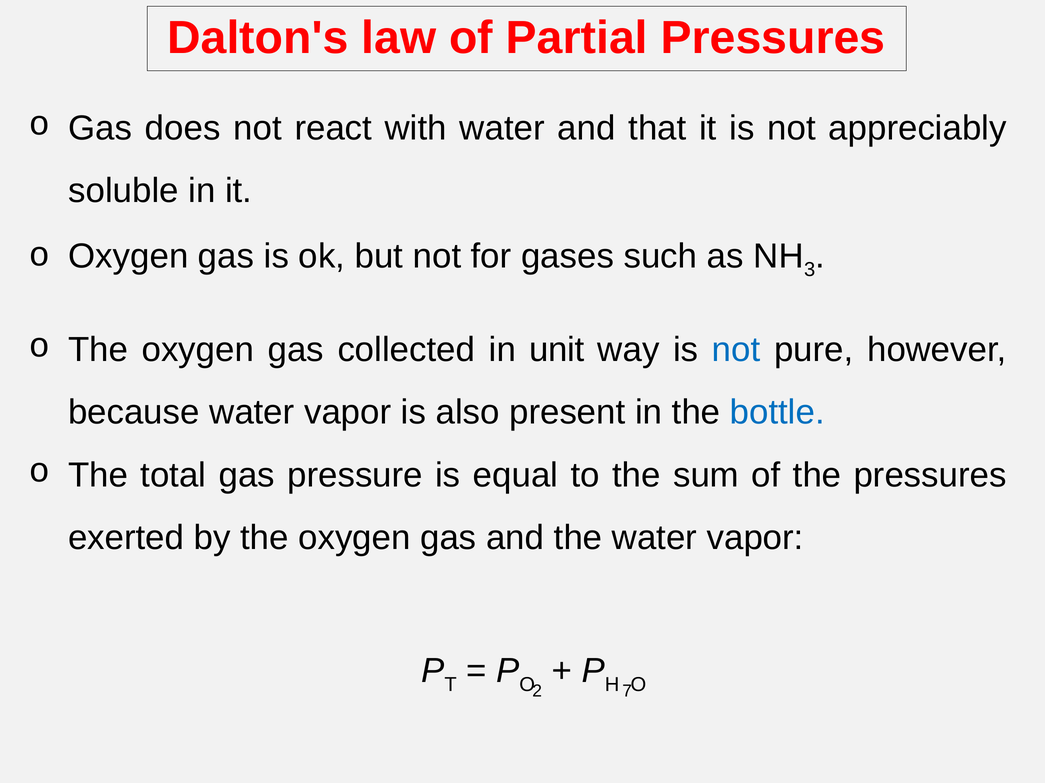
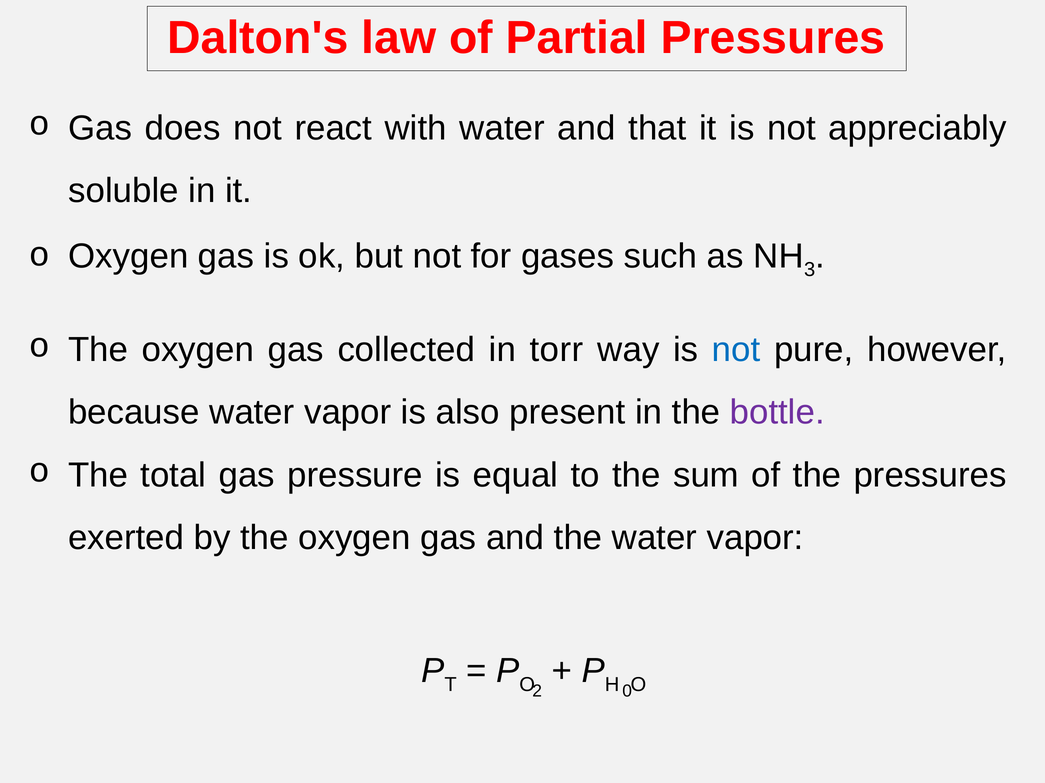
unit: unit -> torr
bottle colour: blue -> purple
7: 7 -> 0
